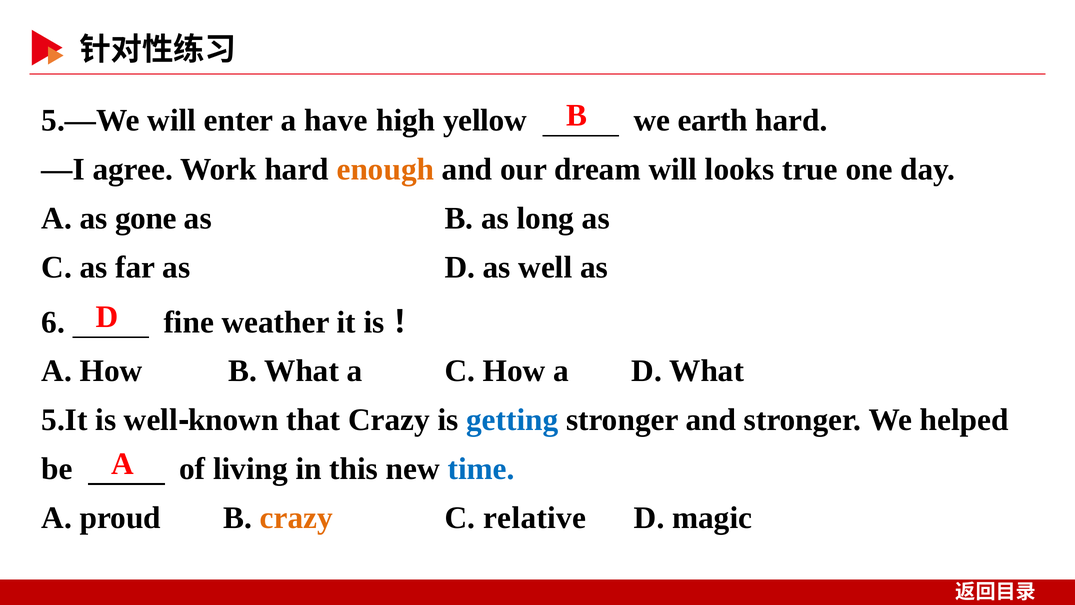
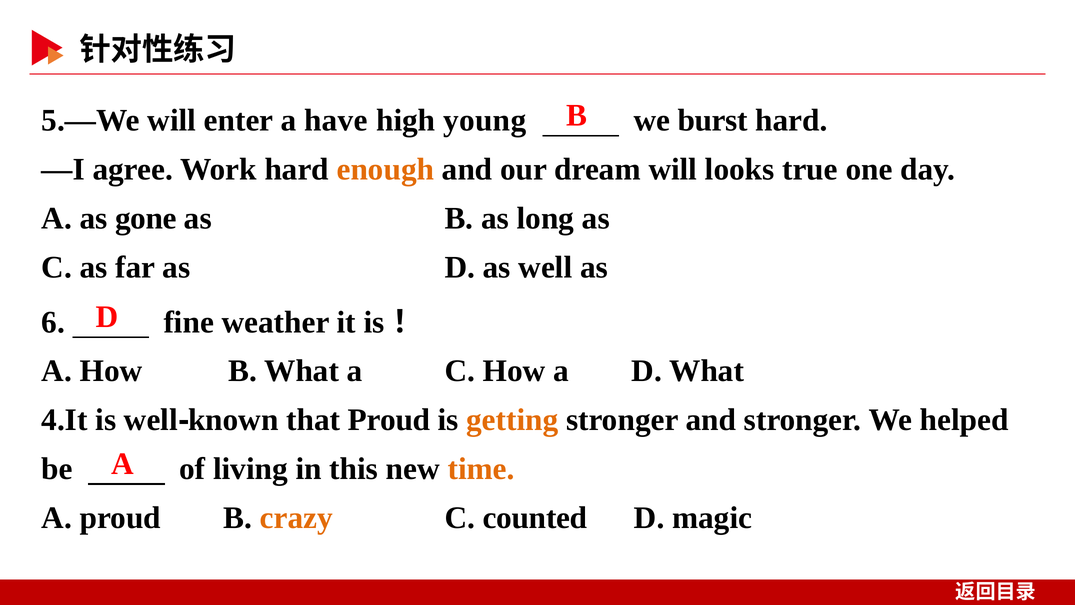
yellow: yellow -> young
earth: earth -> burst
5.It: 5.It -> 4.It
that Crazy: Crazy -> Proud
getting colour: blue -> orange
time colour: blue -> orange
relative: relative -> counted
